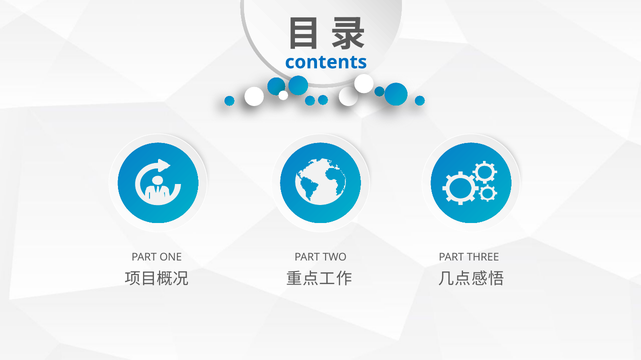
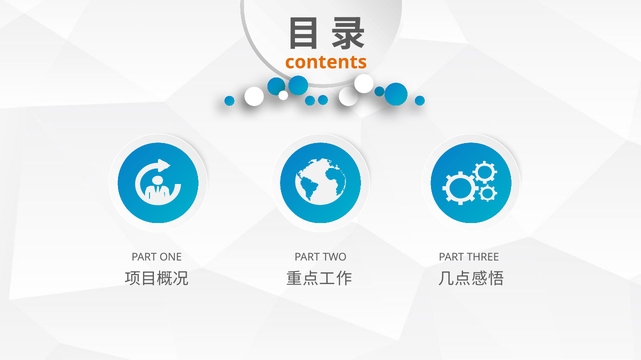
contents colour: blue -> orange
